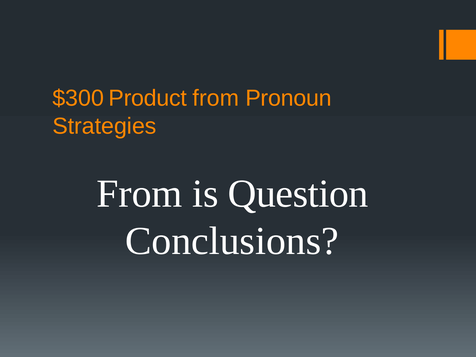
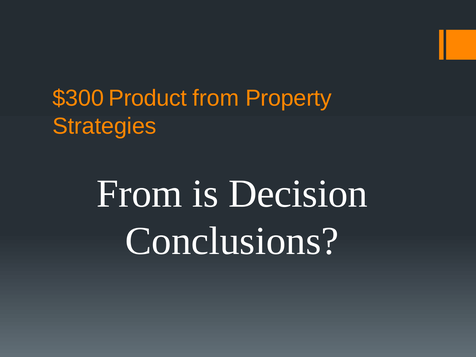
Pronoun: Pronoun -> Property
Question: Question -> Decision
